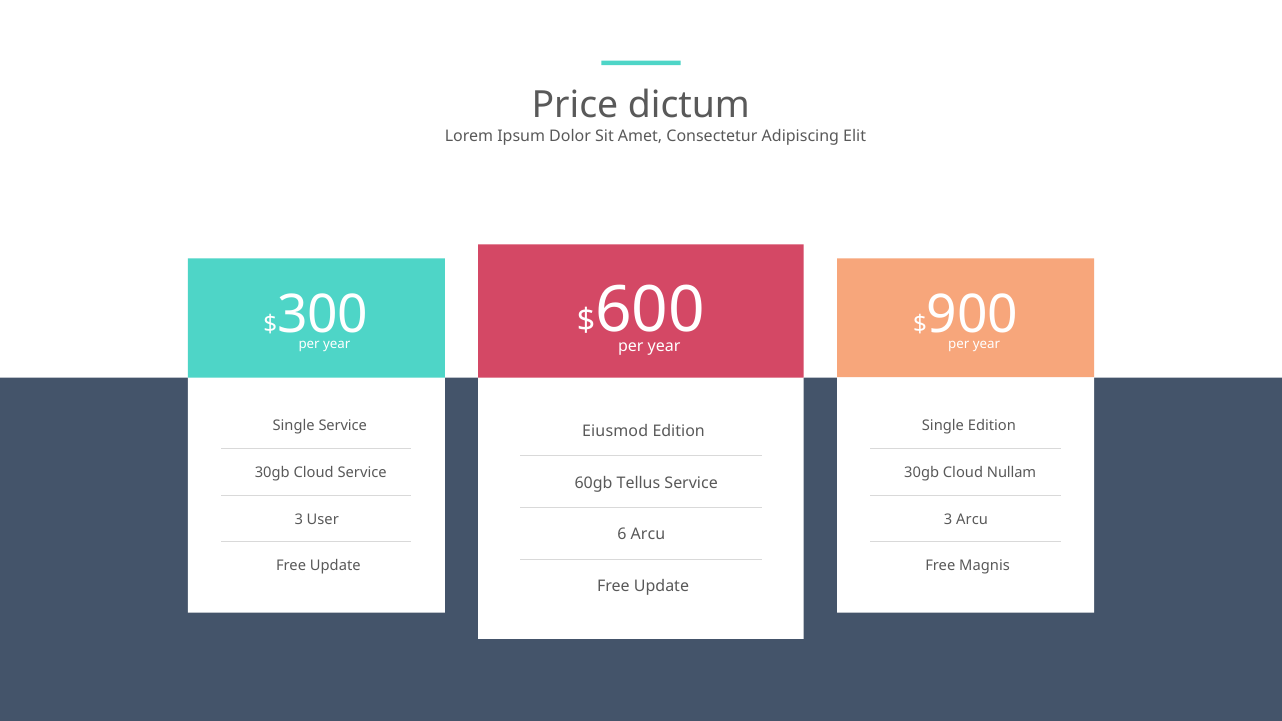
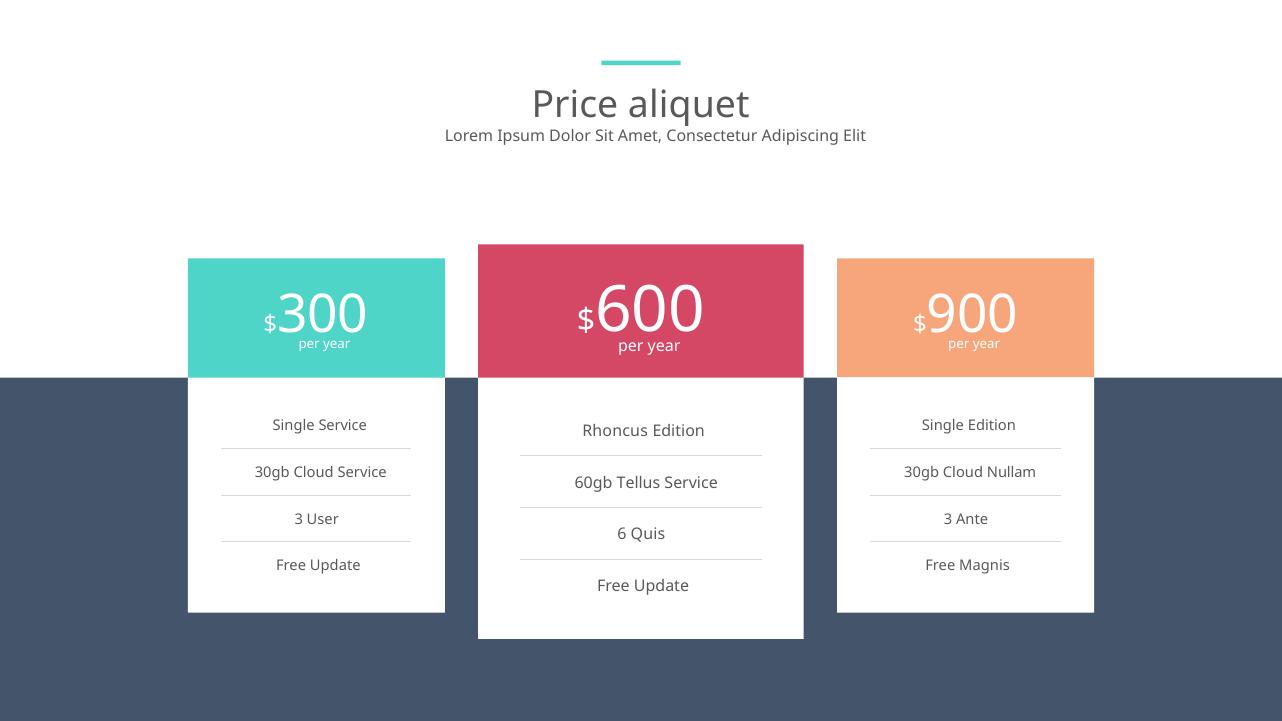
dictum: dictum -> aliquet
Eiusmod: Eiusmod -> Rhoncus
3 Arcu: Arcu -> Ante
6 Arcu: Arcu -> Quis
